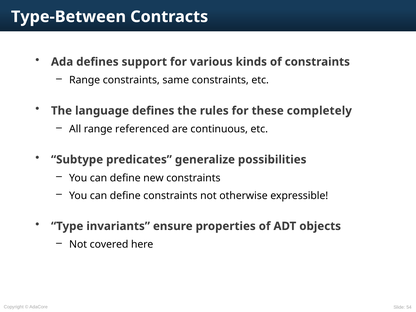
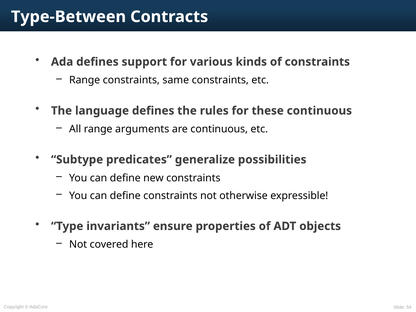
these completely: completely -> continuous
referenced: referenced -> arguments
